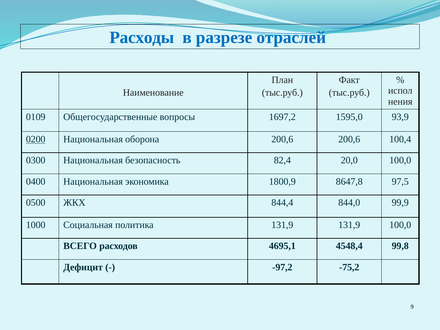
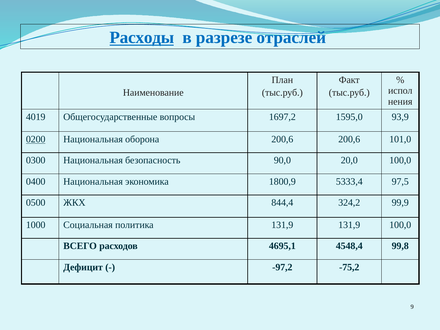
Расходы underline: none -> present
0109: 0109 -> 4019
100,4: 100,4 -> 101,0
82,4: 82,4 -> 90,0
8647,8: 8647,8 -> 5333,4
844,0: 844,0 -> 324,2
